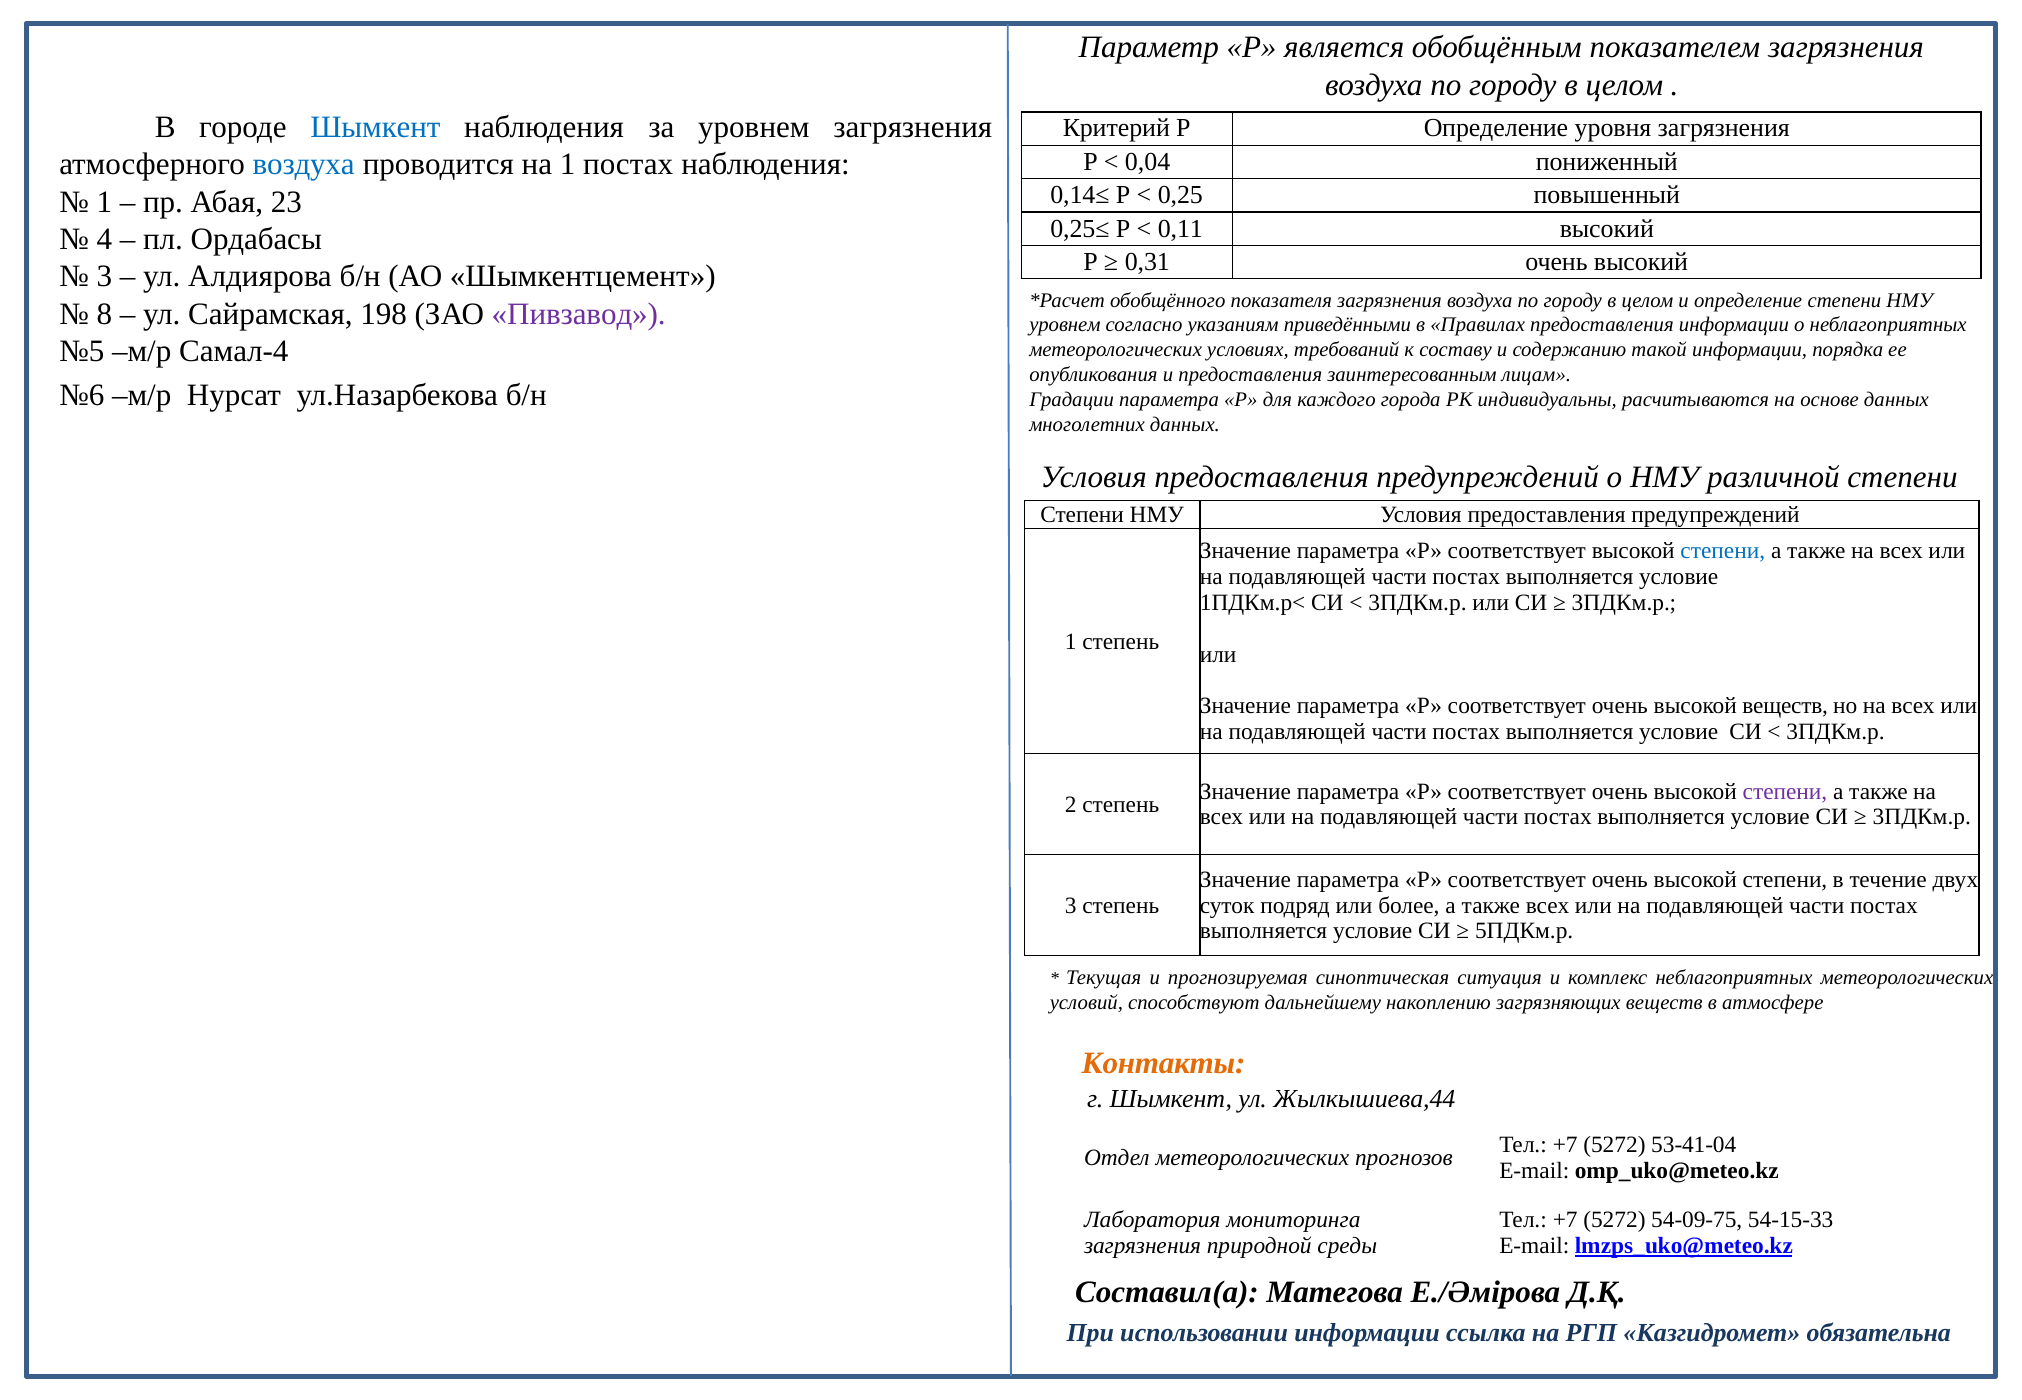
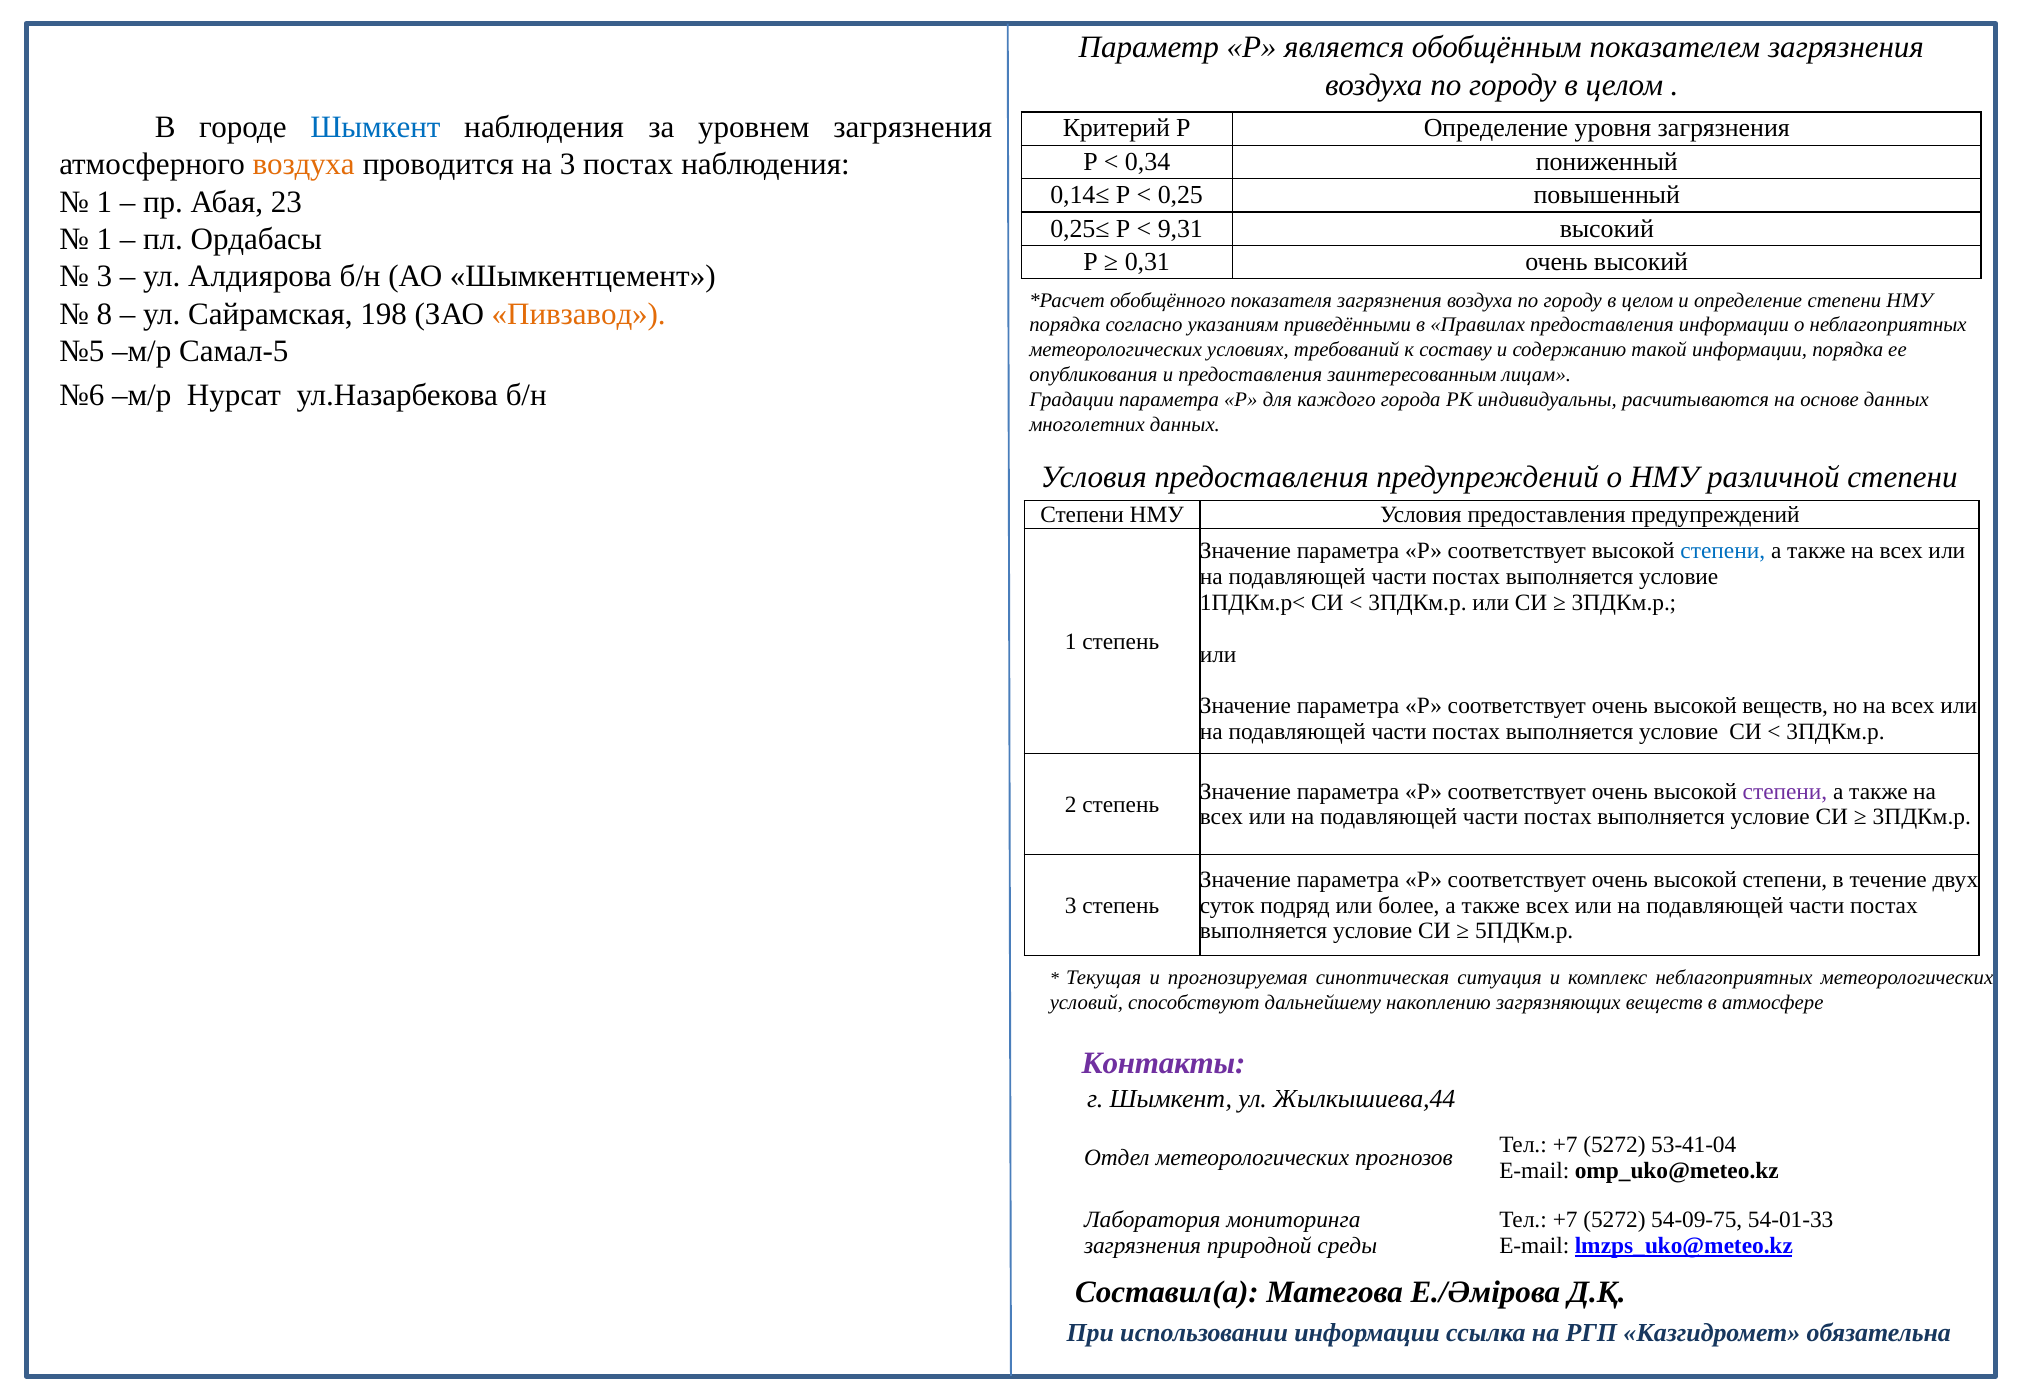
0,04: 0,04 -> 0,34
воздуха at (304, 165) colour: blue -> orange
на 1: 1 -> 3
0,11: 0,11 -> 9,31
4 at (104, 239): 4 -> 1
Пивзавод colour: purple -> orange
уровнем at (1065, 325): уровнем -> порядка
Самал-4: Самал-4 -> Самал-5
Контакты colour: orange -> purple
54-15-33: 54-15-33 -> 54-01-33
